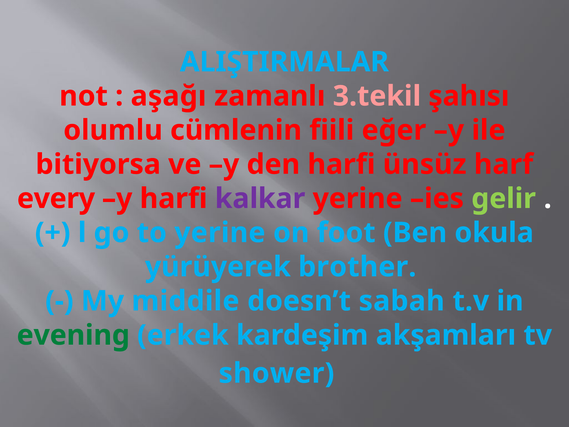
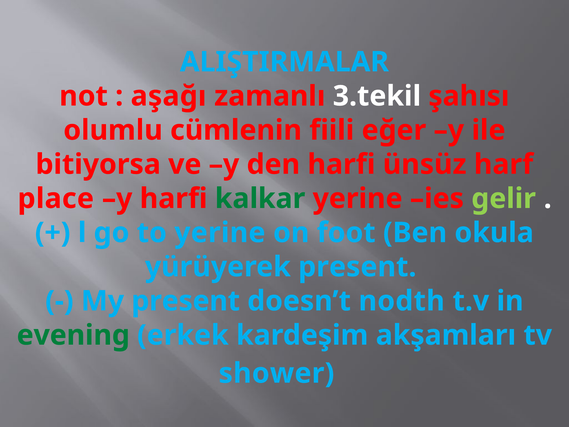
3.tekil colour: pink -> white
every: every -> place
kalkar colour: purple -> green
yürüyerek brother: brother -> present
My middile: middile -> present
sabah: sabah -> nodth
